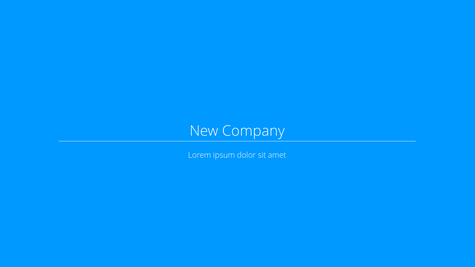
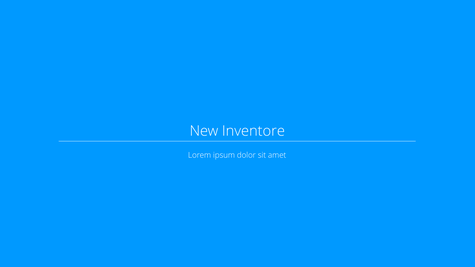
Company: Company -> Inventore
